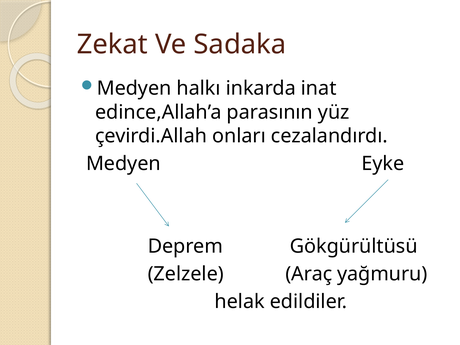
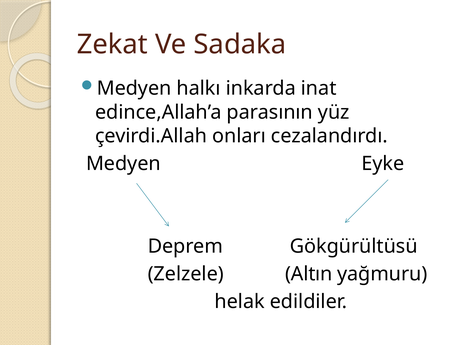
Araç: Araç -> Altın
